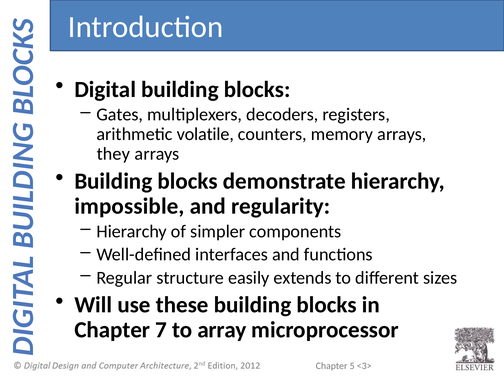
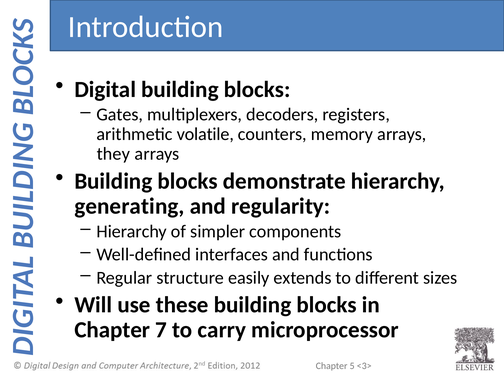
impossible: impossible -> generating
array: array -> carry
